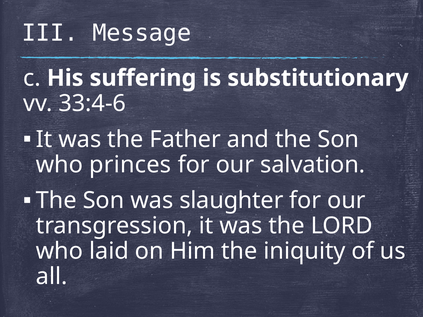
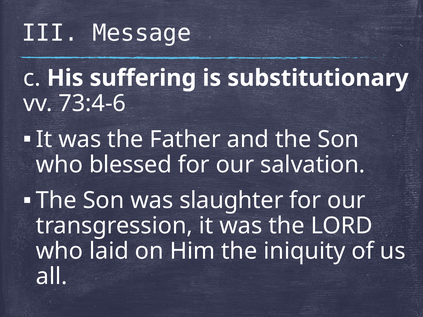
33:4-6: 33:4-6 -> 73:4-6
princes: princes -> blessed
